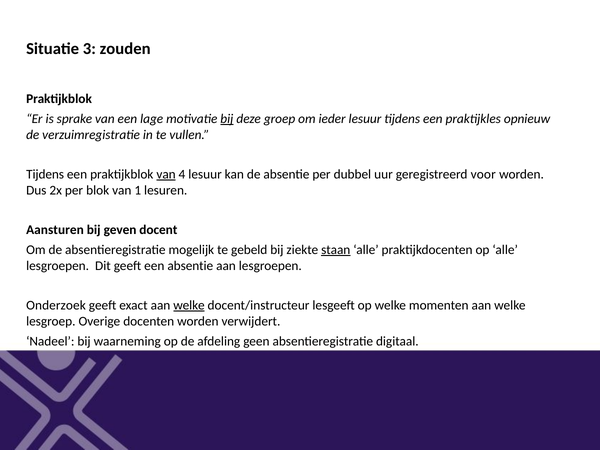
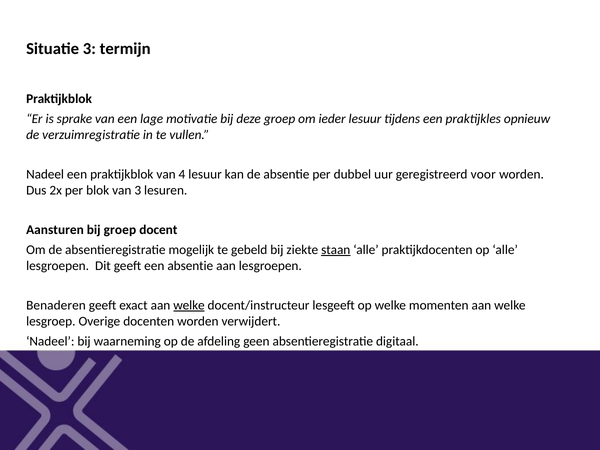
zouden: zouden -> termijn
bij at (227, 119) underline: present -> none
Tijdens at (45, 174): Tijdens -> Nadeel
van at (166, 174) underline: present -> none
van 1: 1 -> 3
bij geven: geven -> groep
Onderzoek: Onderzoek -> Benaderen
